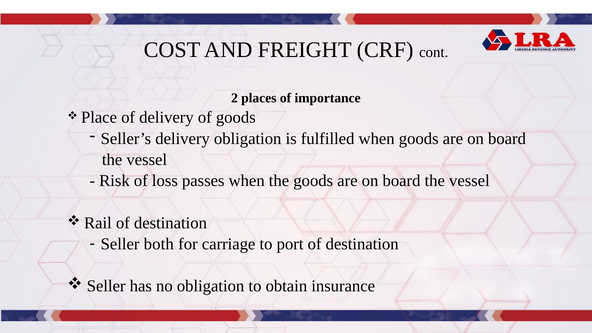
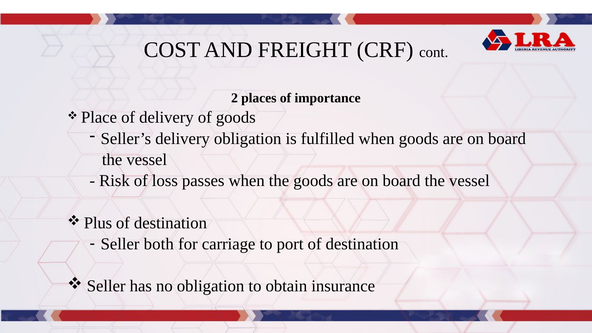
Rail: Rail -> Plus
